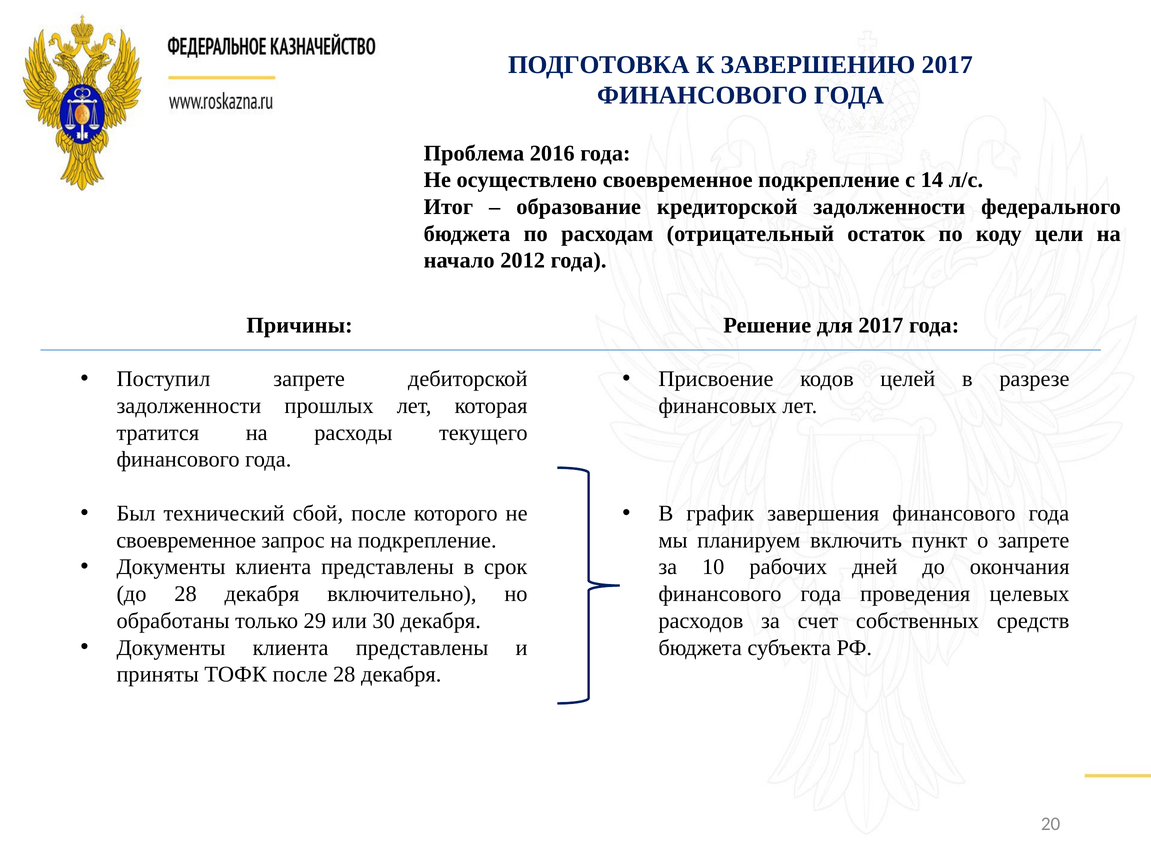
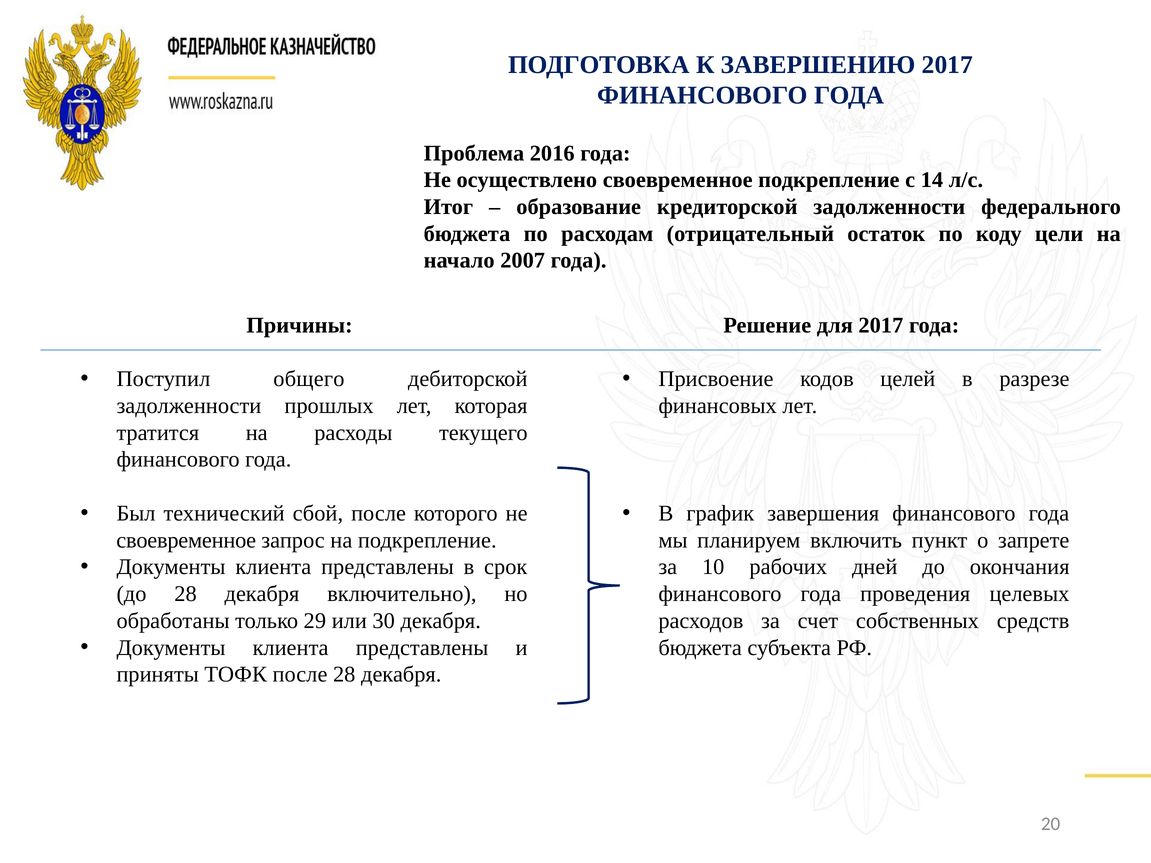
2012: 2012 -> 2007
Поступил запрете: запрете -> общего
